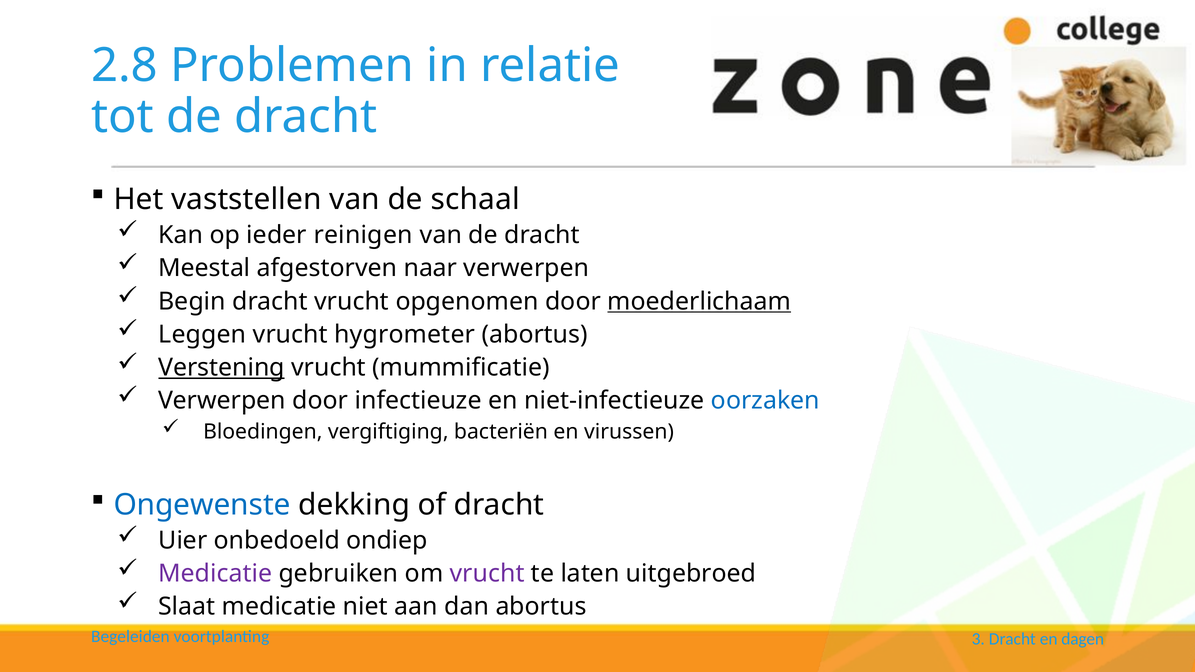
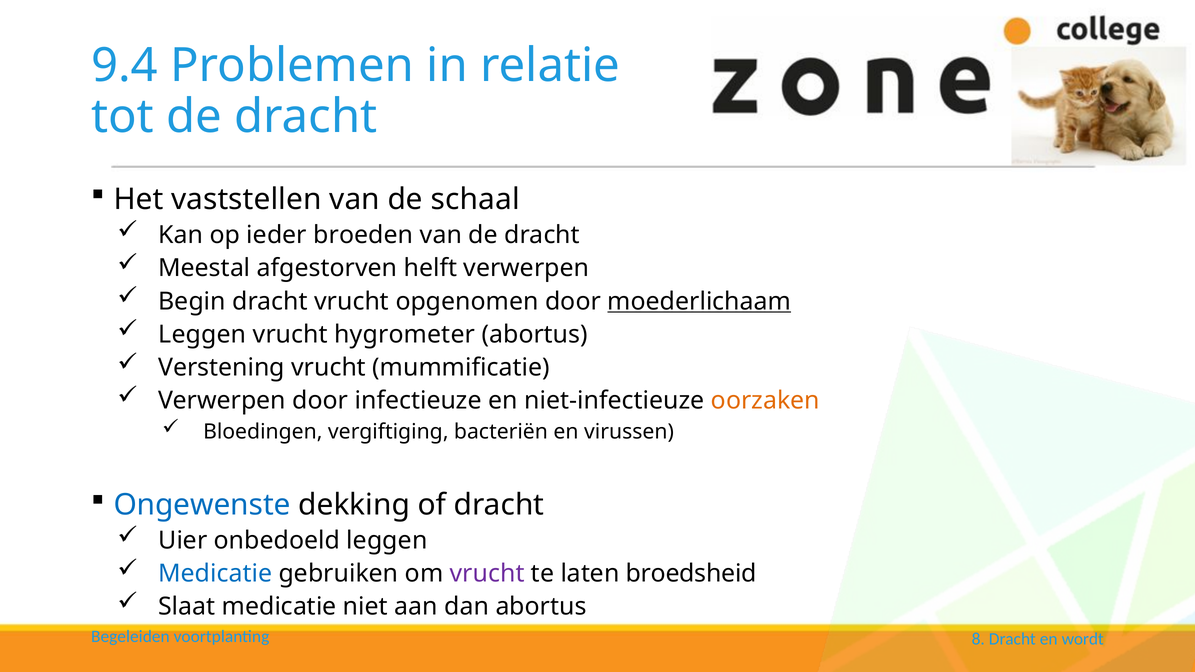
2.8: 2.8 -> 9.4
reinigen: reinigen -> broeden
naar: naar -> helft
Verstening underline: present -> none
oorzaken colour: blue -> orange
onbedoeld ondiep: ondiep -> leggen
Medicatie at (215, 574) colour: purple -> blue
uitgebroed: uitgebroed -> broedsheid
3: 3 -> 8
dagen: dagen -> wordt
